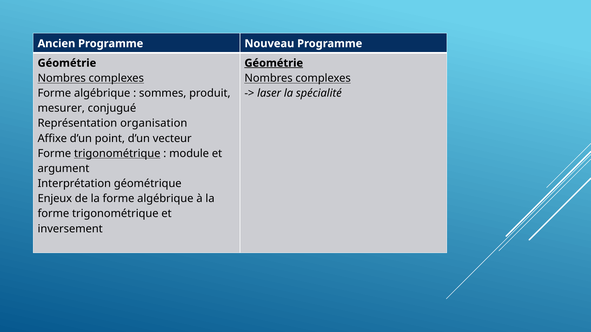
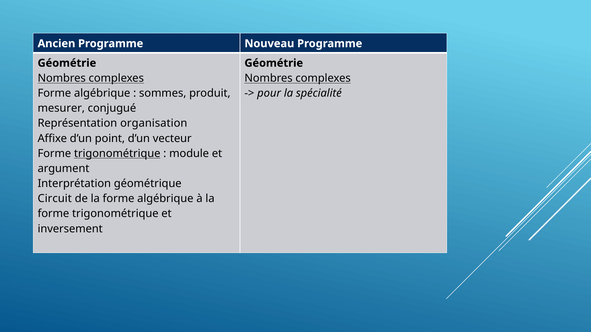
Géométrie at (274, 63) underline: present -> none
laser: laser -> pour
Enjeux: Enjeux -> Circuit
